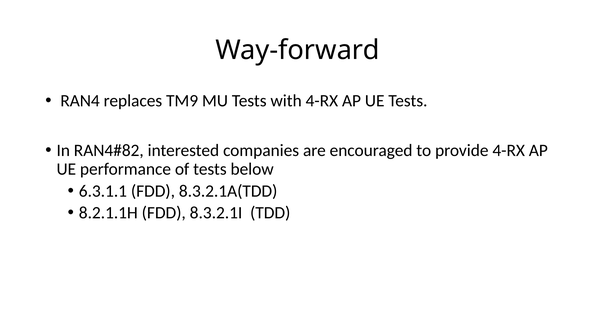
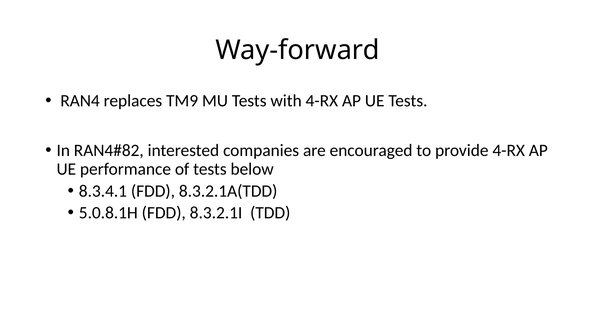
6.3.1.1: 6.3.1.1 -> 8.3.4.1
8.2.1.1H: 8.2.1.1H -> 5.0.8.1H
